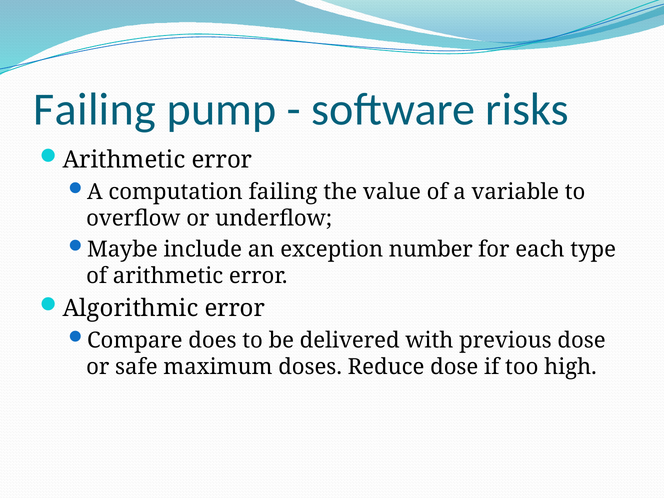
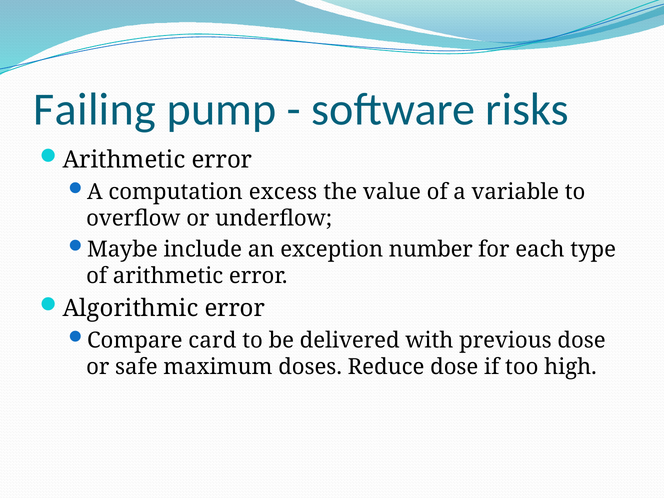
computation failing: failing -> excess
does: does -> card
